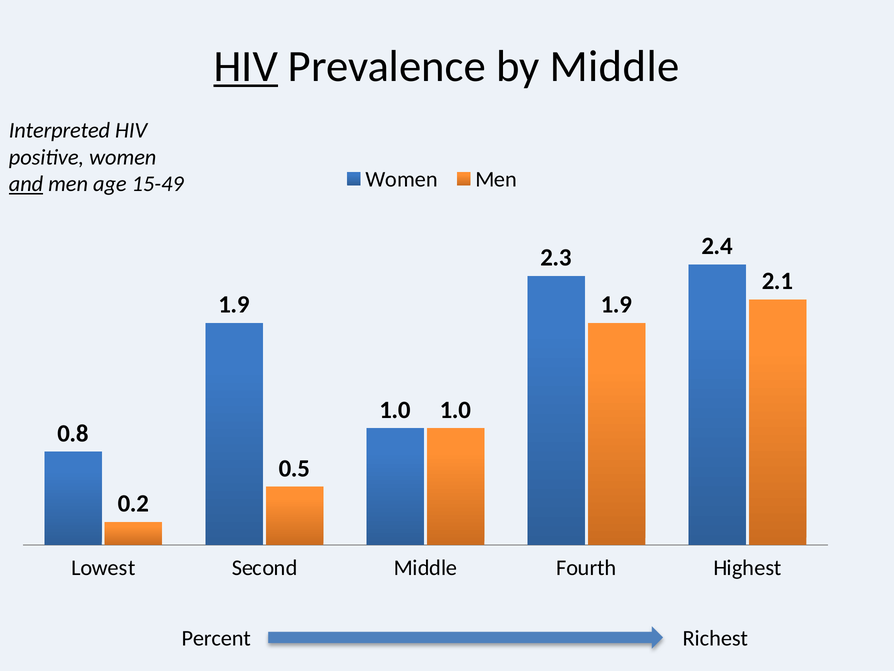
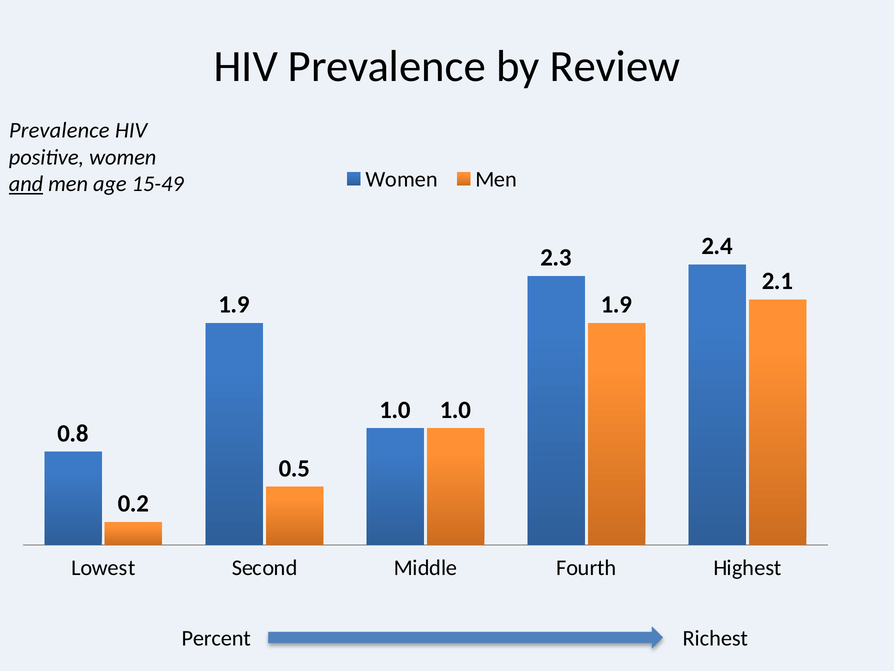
HIV at (246, 66) underline: present -> none
by Middle: Middle -> Review
Interpreted at (59, 130): Interpreted -> Prevalence
